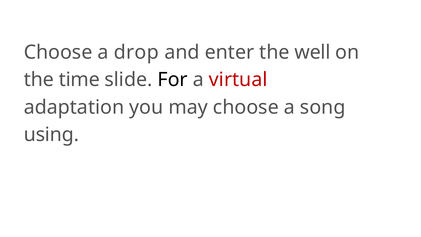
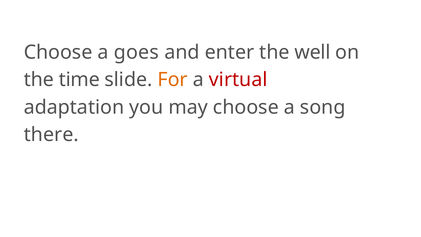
drop: drop -> goes
For colour: black -> orange
using: using -> there
